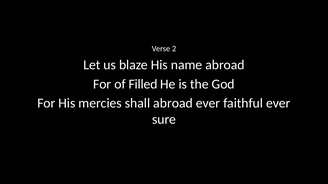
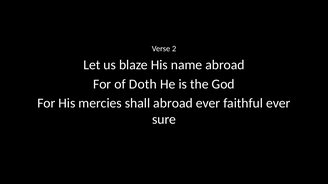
Filled: Filled -> Doth
